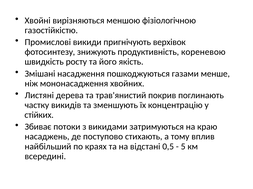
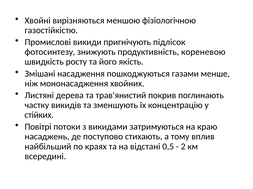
верхівок: верхівок -> підлісок
Збиває: Збиває -> Повітрі
5: 5 -> 2
